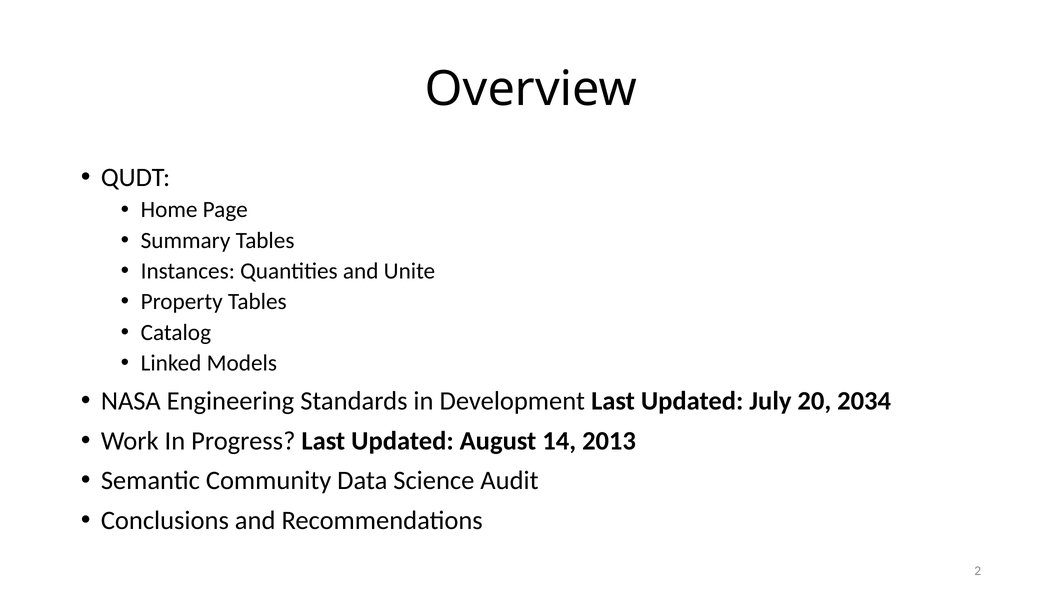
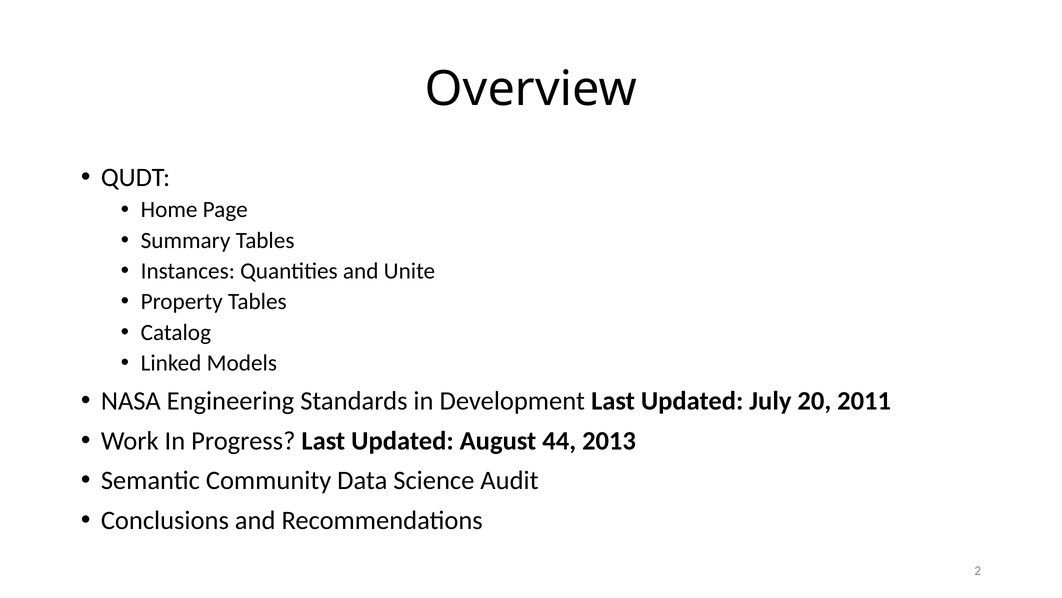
2034: 2034 -> 2011
14: 14 -> 44
